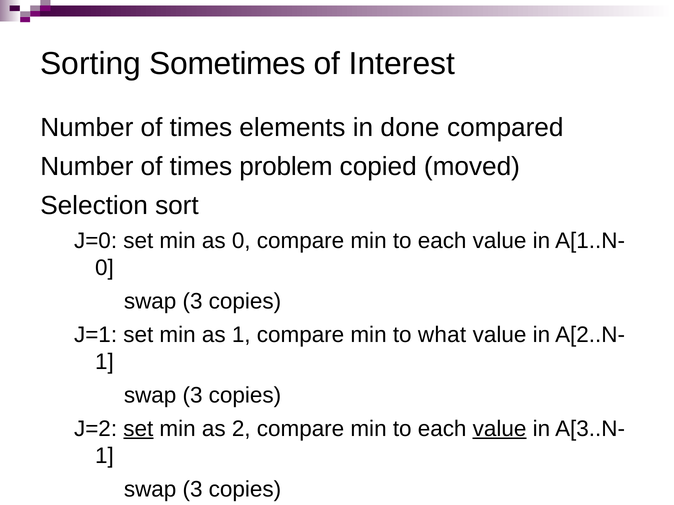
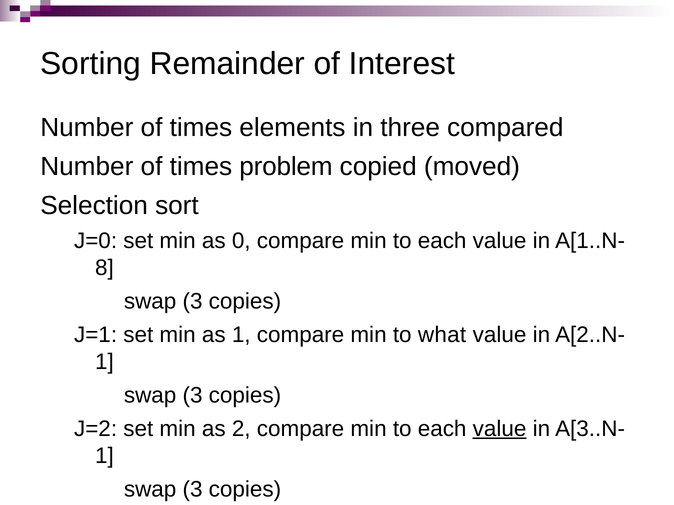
Sometimes: Sometimes -> Remainder
done: done -> three
0 at (104, 268): 0 -> 8
set at (138, 429) underline: present -> none
